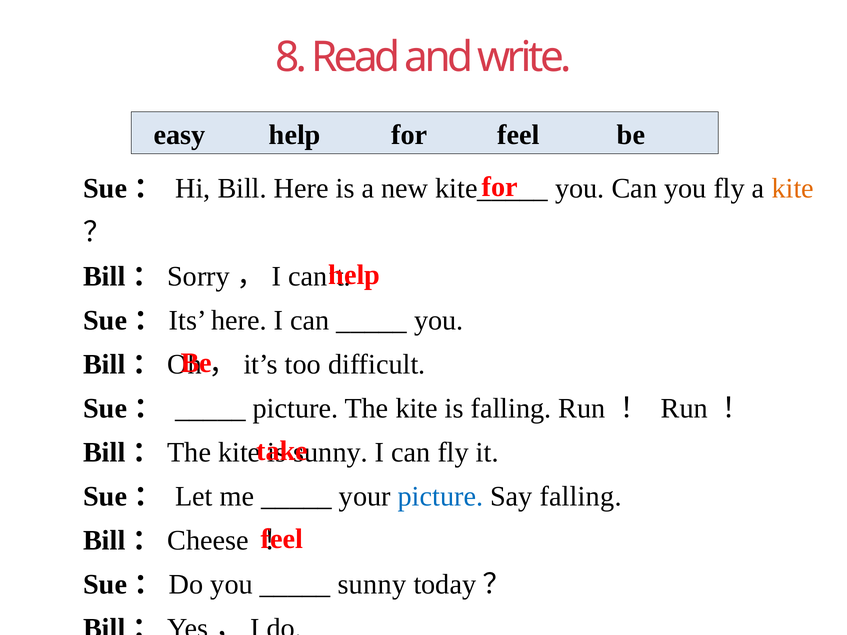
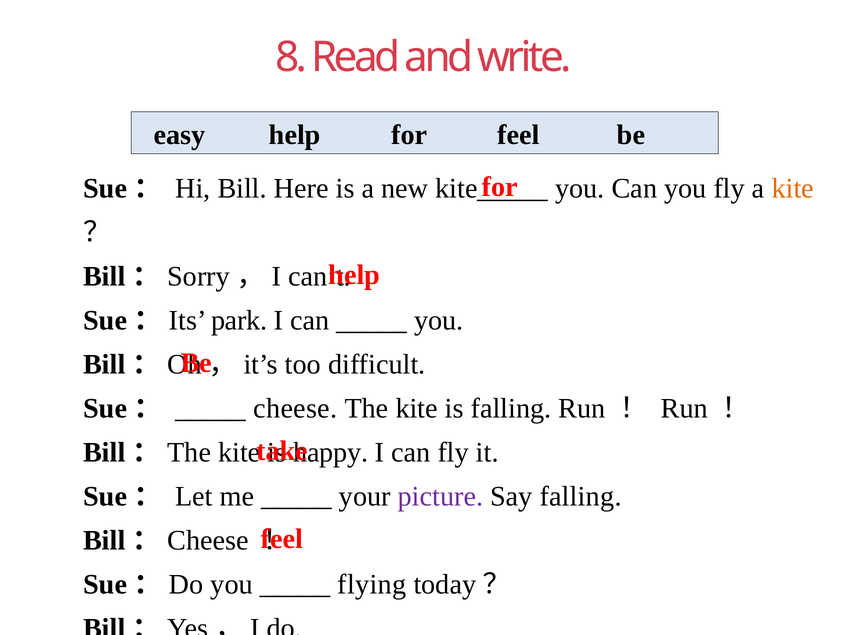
Sue：Its here: here -> park
picture at (296, 408): picture -> cheese
sunny at (331, 452): sunny -> happy
picture at (440, 496) colour: blue -> purple
sunny at (372, 584): sunny -> flying
